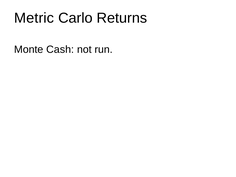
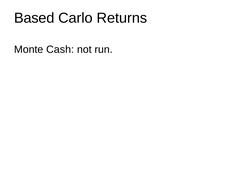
Metric: Metric -> Based
